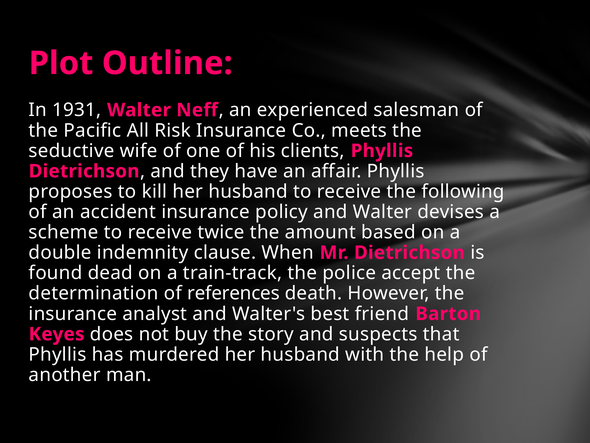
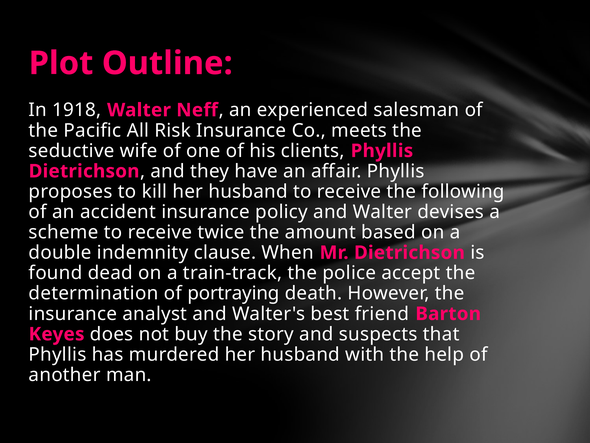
1931: 1931 -> 1918
references: references -> portraying
